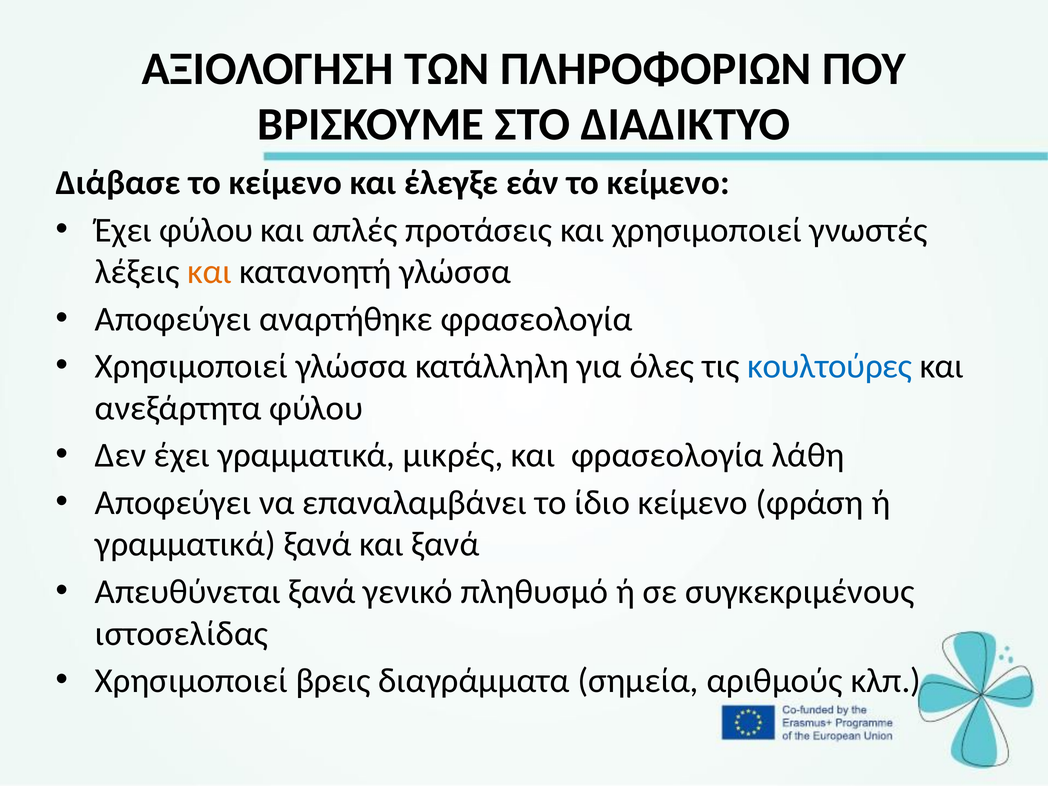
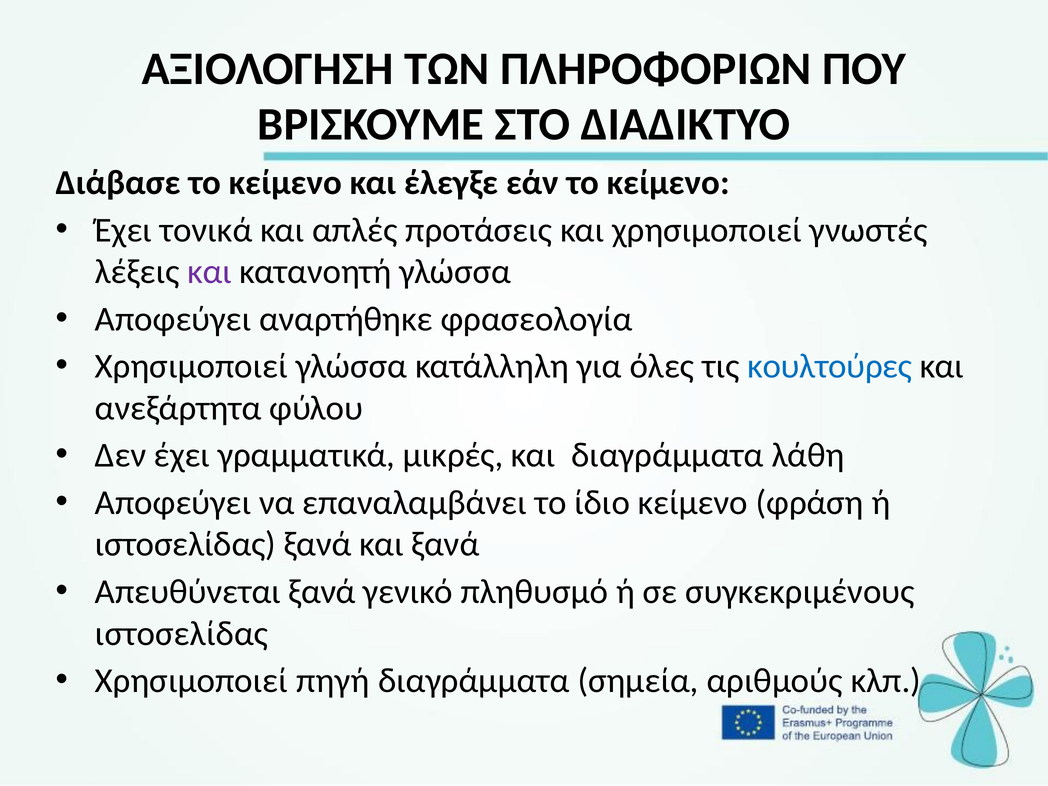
Έχει φύλου: φύλου -> τονικά
και at (210, 272) colour: orange -> purple
και φρασεολογία: φρασεολογία -> διαγράμματα
γραμματικά at (185, 544): γραμματικά -> ιστοσελίδας
βρεις: βρεις -> πηγή
